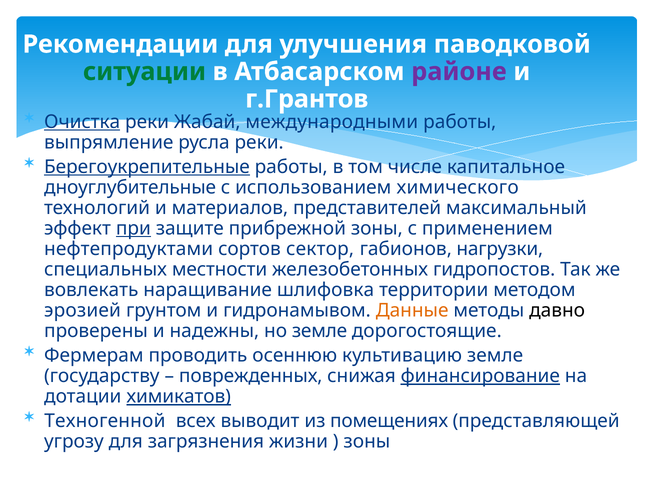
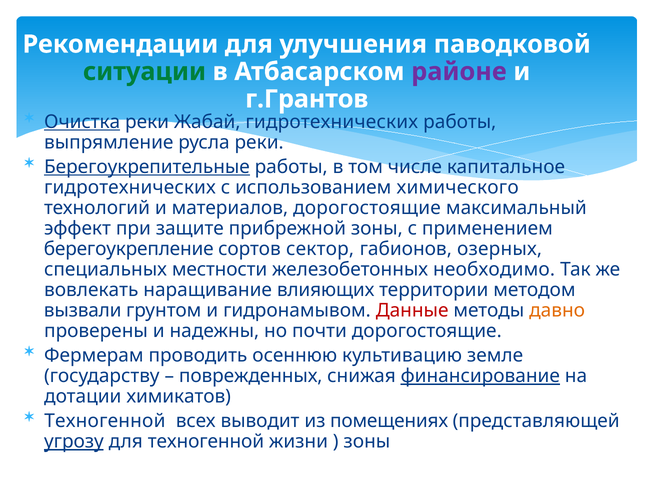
Жабай международными: международными -> гидротехнических
дноуглубительные at (130, 188): дноуглубительные -> гидротехнических
материалов представителей: представителей -> дорогостоящие
при underline: present -> none
нефтепродуктами: нефтепродуктами -> берегоукрепление
нагрузки: нагрузки -> озерных
гидропостов: гидропостов -> необходимо
шлифовка: шлифовка -> влияющих
эрозией: эрозией -> вызвали
Данные colour: orange -> red
давно colour: black -> orange
но земле: земле -> почти
химикатов underline: present -> none
угрозу underline: none -> present
для загрязнения: загрязнения -> техногенной
